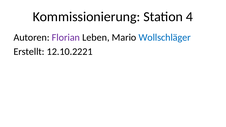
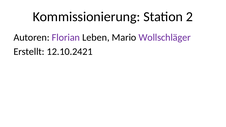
4: 4 -> 2
Wollschläger colour: blue -> purple
12.10.2221: 12.10.2221 -> 12.10.2421
